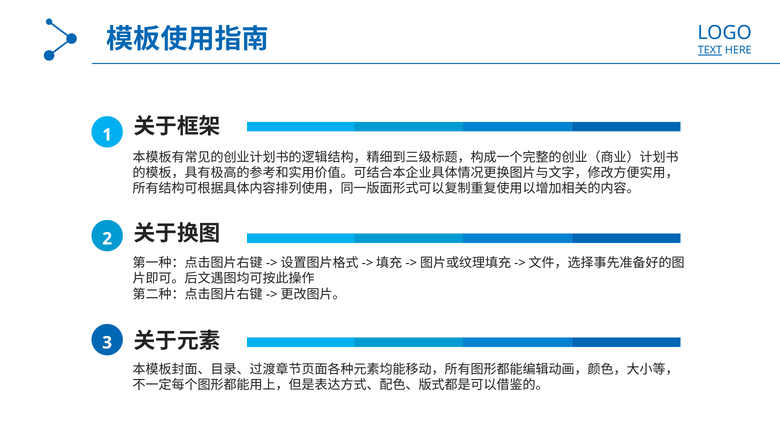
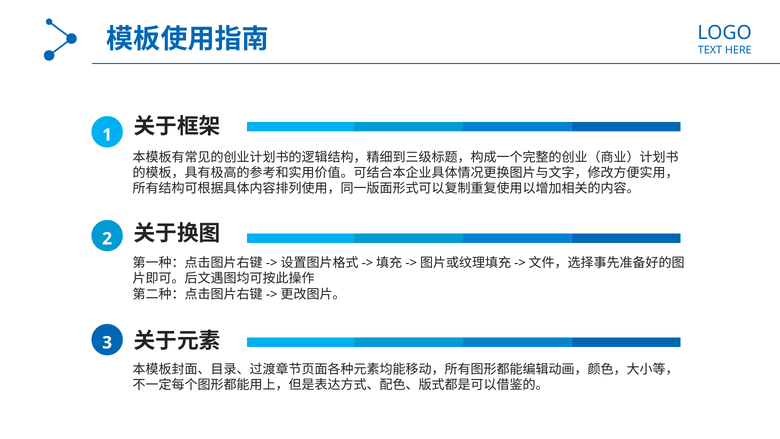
TEXT underline: present -> none
